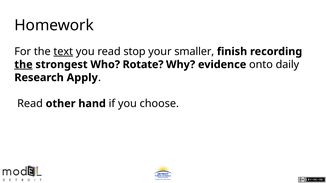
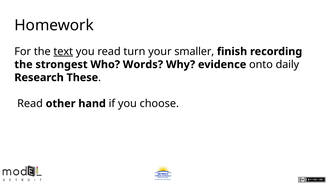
stop: stop -> turn
the at (23, 65) underline: present -> none
Rotate: Rotate -> Words
Apply: Apply -> These
